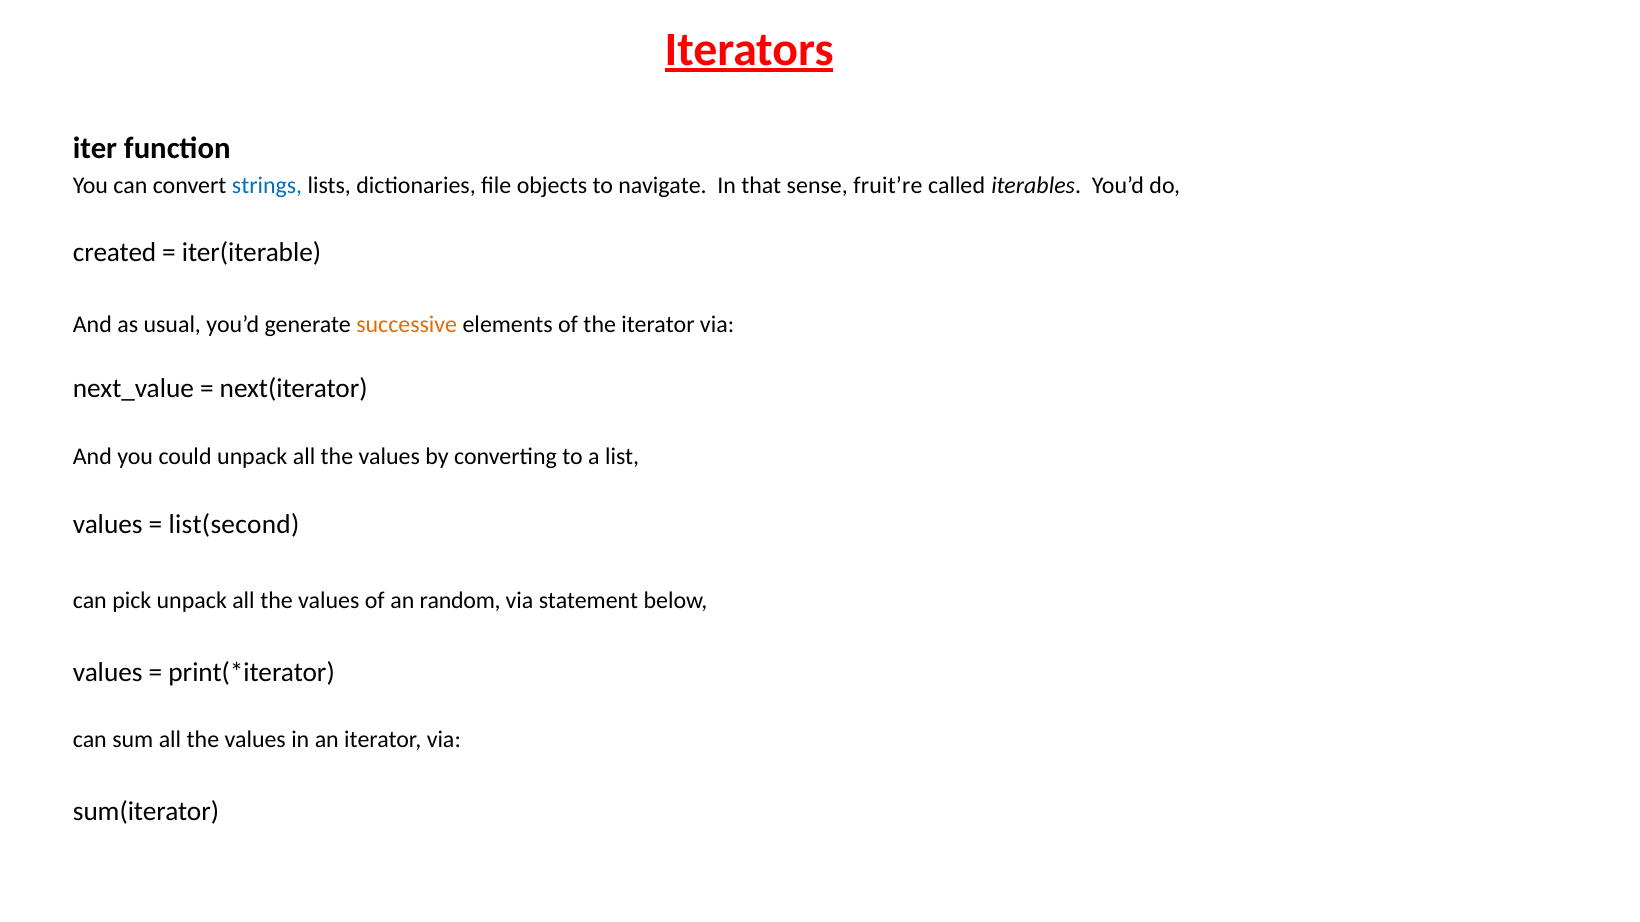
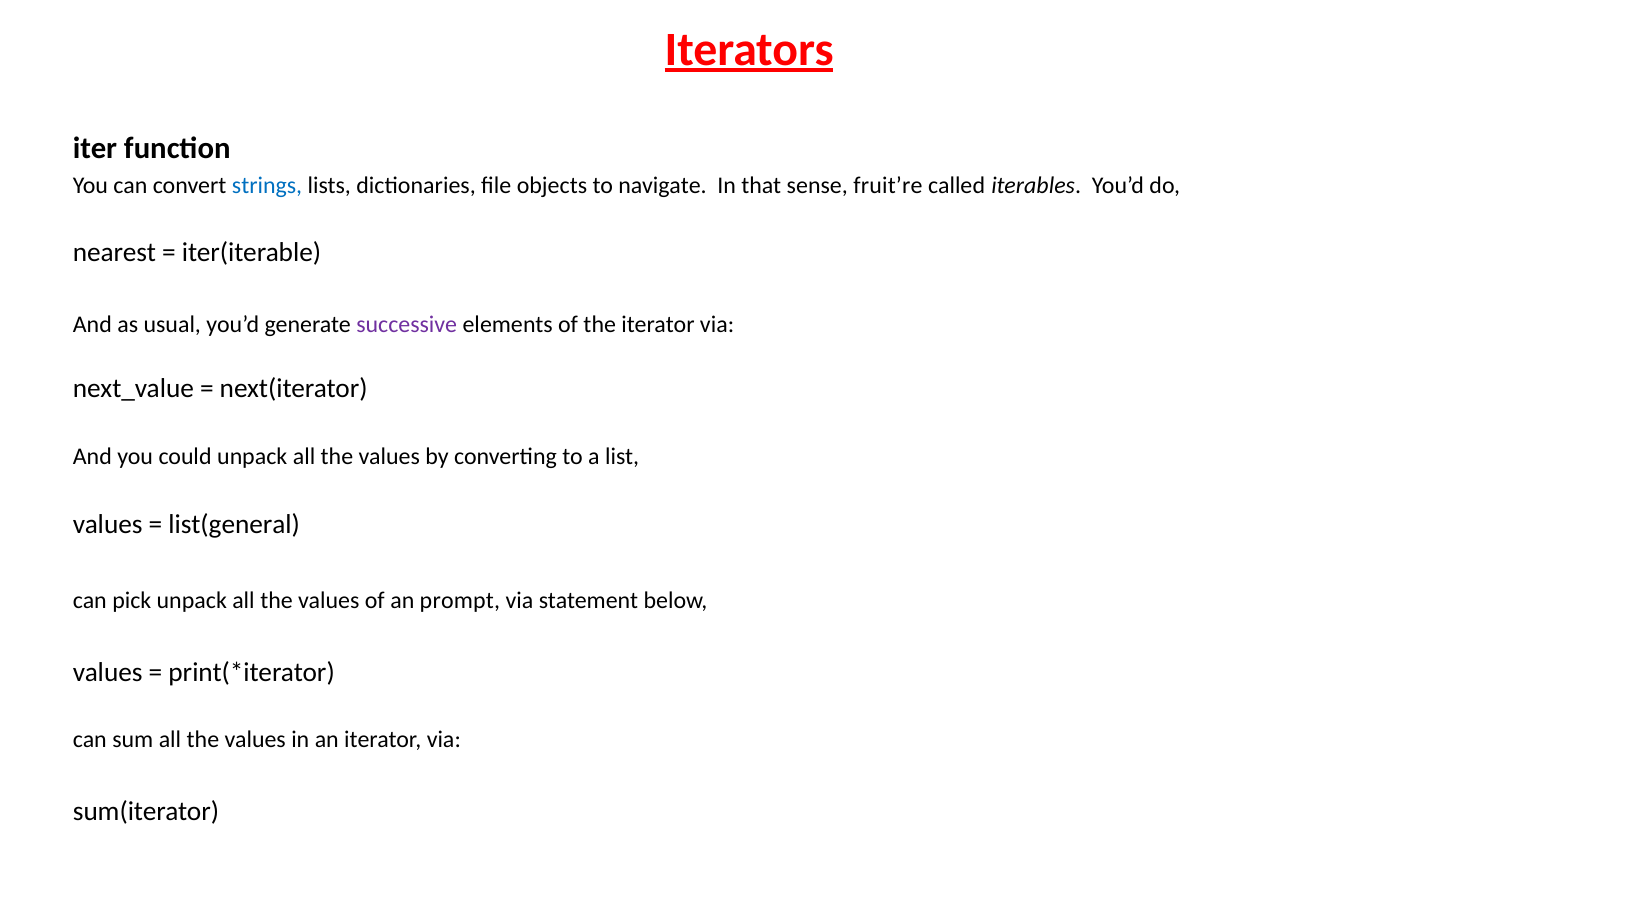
created: created -> nearest
successive colour: orange -> purple
list(second: list(second -> list(general
random: random -> prompt
